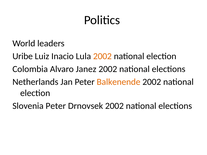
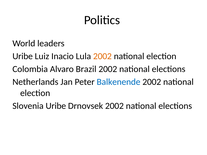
Janez: Janez -> Brazil
Balkenende colour: orange -> blue
Slovenia Peter: Peter -> Uribe
